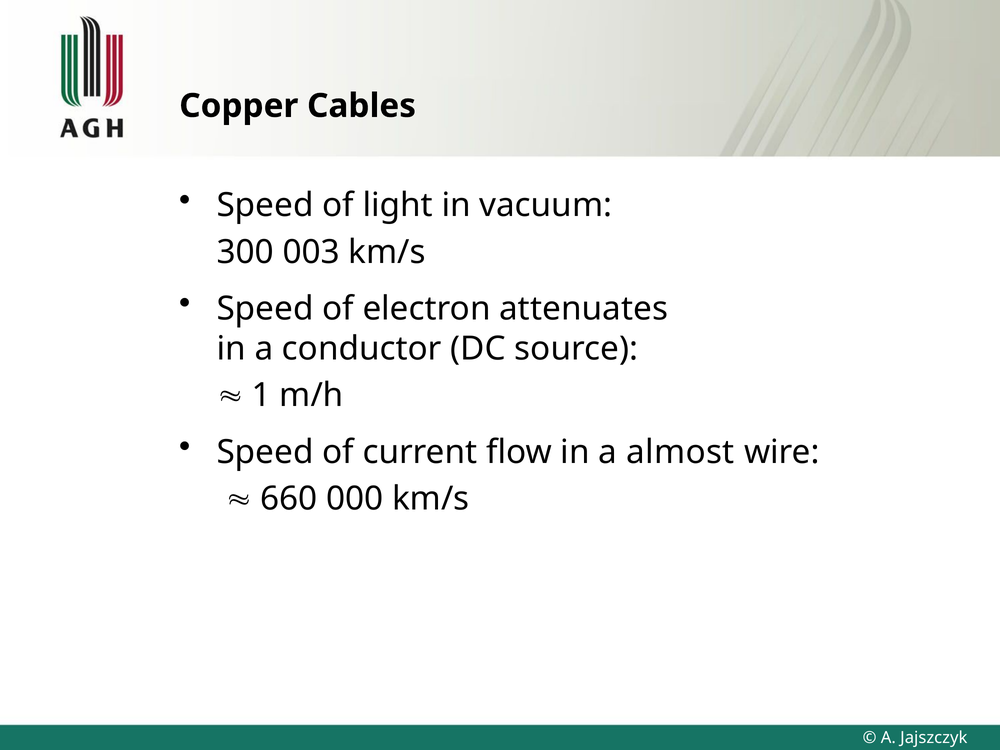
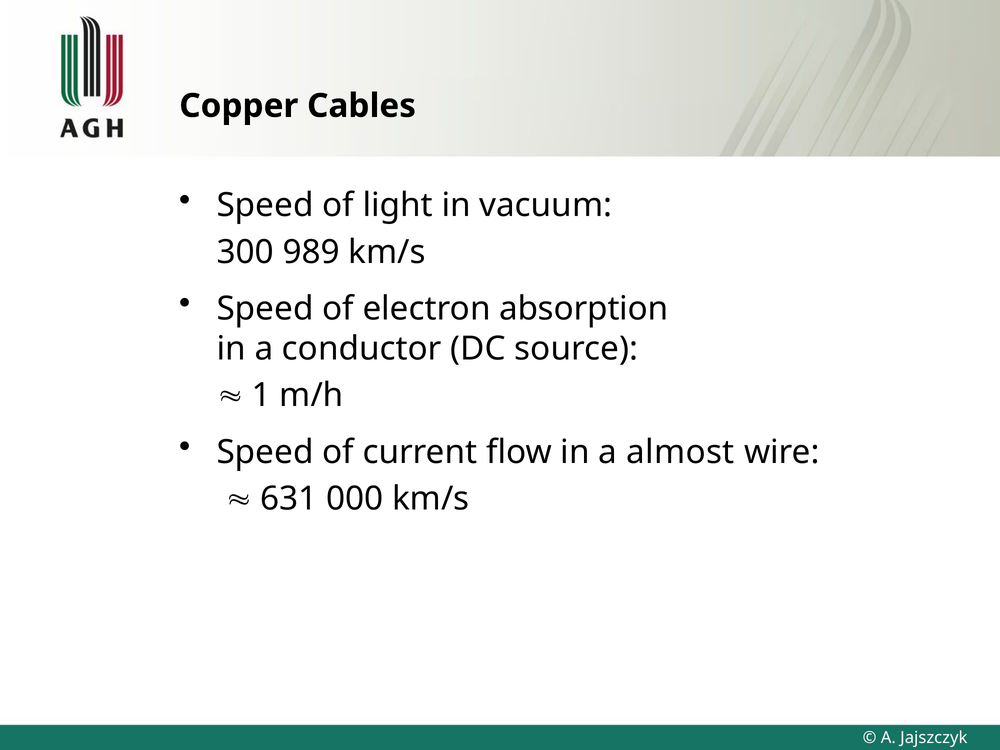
003: 003 -> 989
attenuates: attenuates -> absorption
660: 660 -> 631
